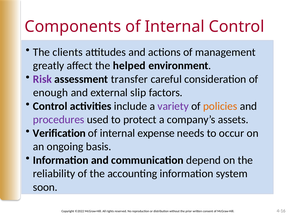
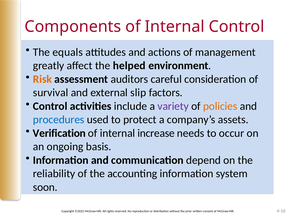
clients: clients -> equals
Risk colour: purple -> orange
transfer: transfer -> auditors
enough: enough -> survival
procedures colour: purple -> blue
expense: expense -> increase
